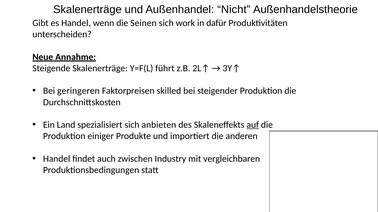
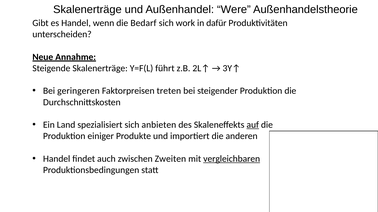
Nicht: Nicht -> Were
Seinen: Seinen -> Bedarf
skilled: skilled -> treten
Industry: Industry -> Zweiten
vergleichbaren underline: none -> present
